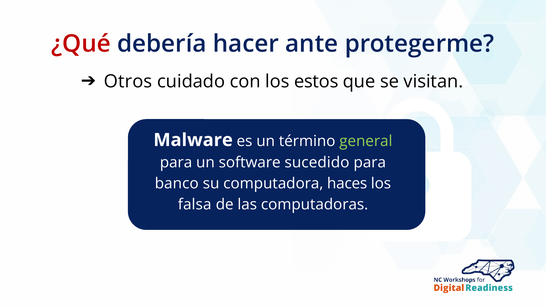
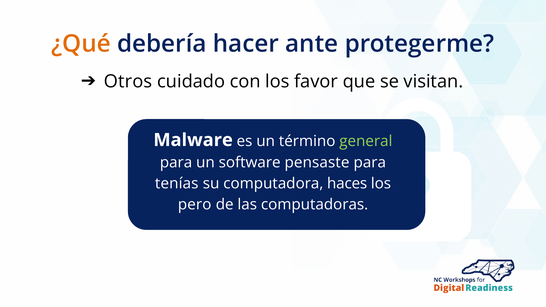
¿Qué colour: red -> orange
estos: estos -> favor
sucedido: sucedido -> pensaste
banco: banco -> tenías
falsa: falsa -> pero
